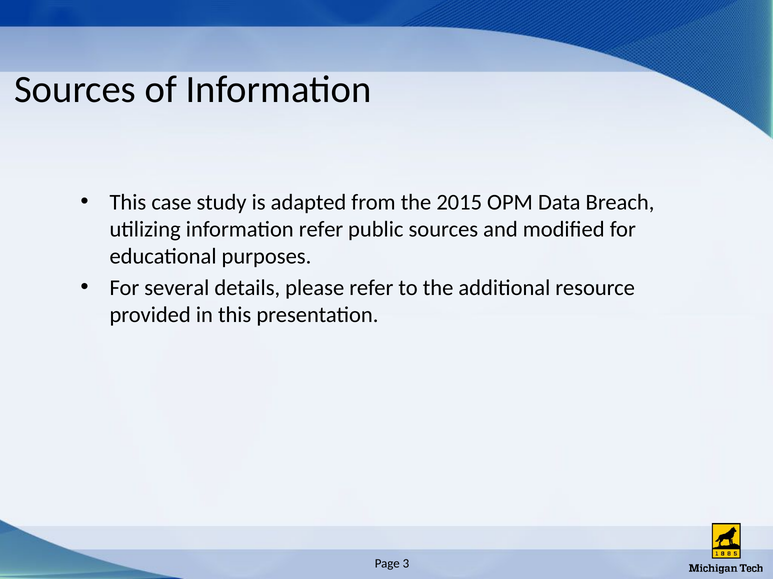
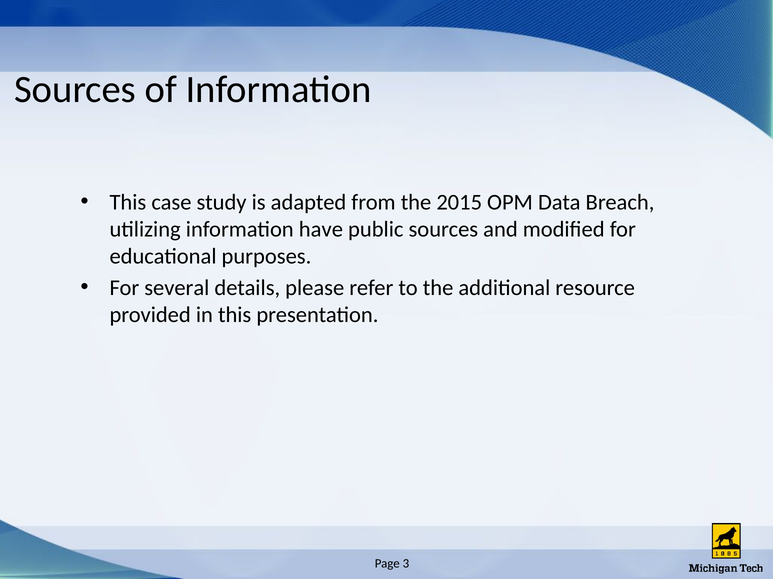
information refer: refer -> have
